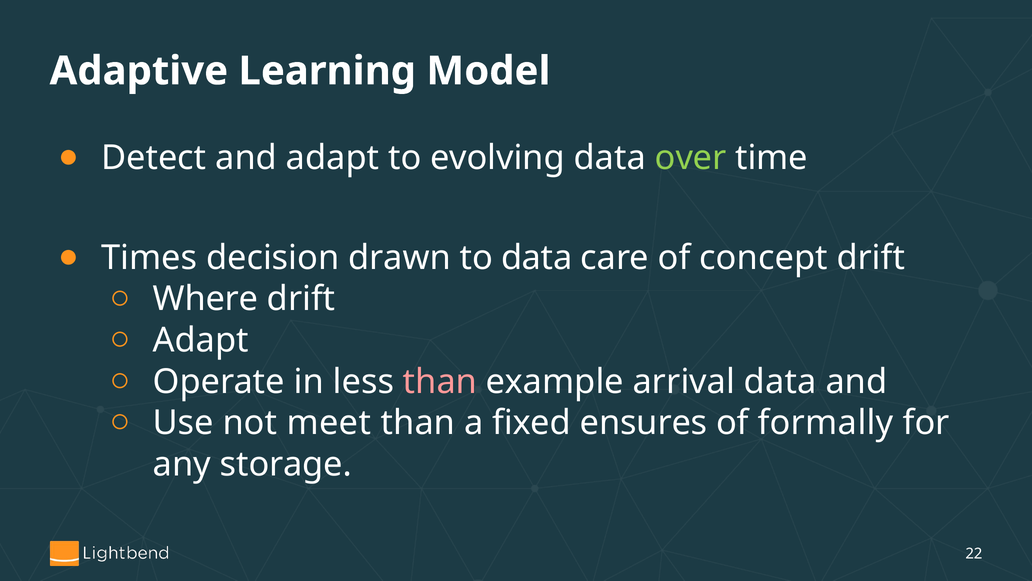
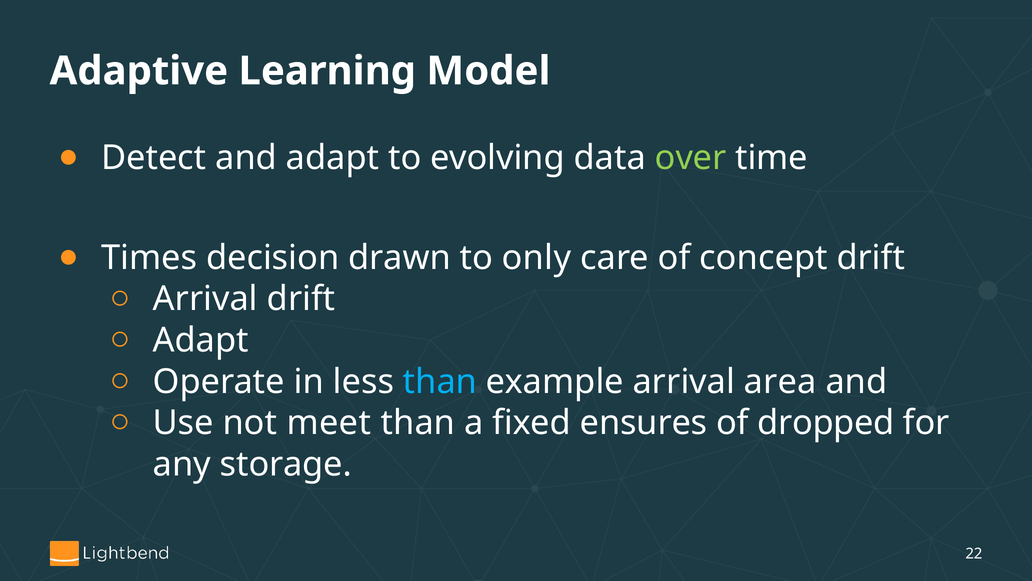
to data: data -> only
Where at (205, 299): Where -> Arrival
than at (440, 381) colour: pink -> light blue
arrival data: data -> area
formally: formally -> dropped
